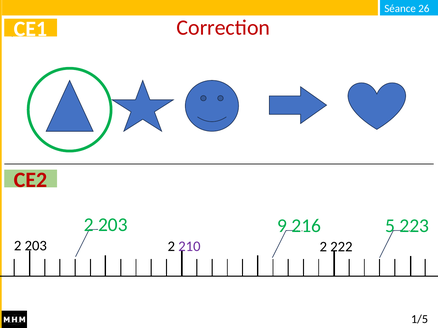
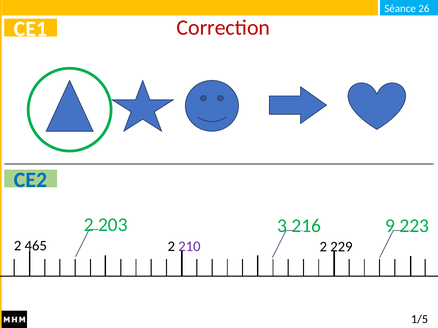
CE2 colour: red -> blue
9: 9 -> 3
5: 5 -> 9
203 at (36, 246): 203 -> 465
222: 222 -> 229
